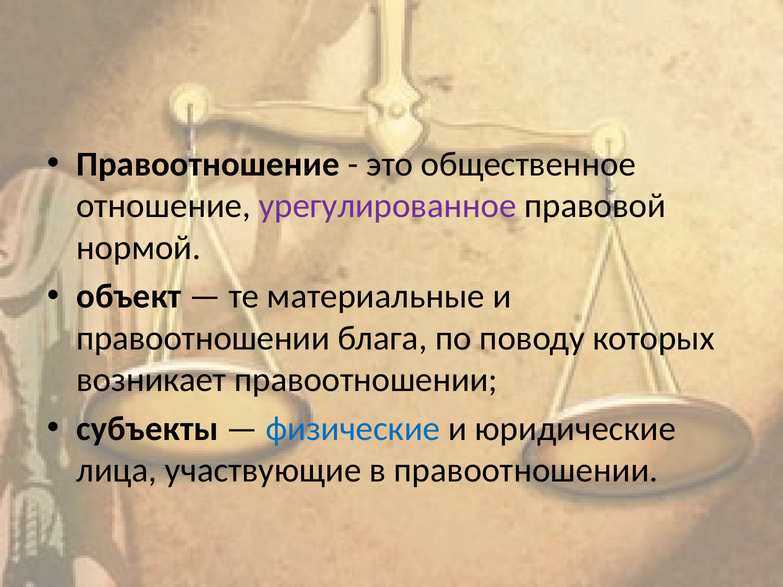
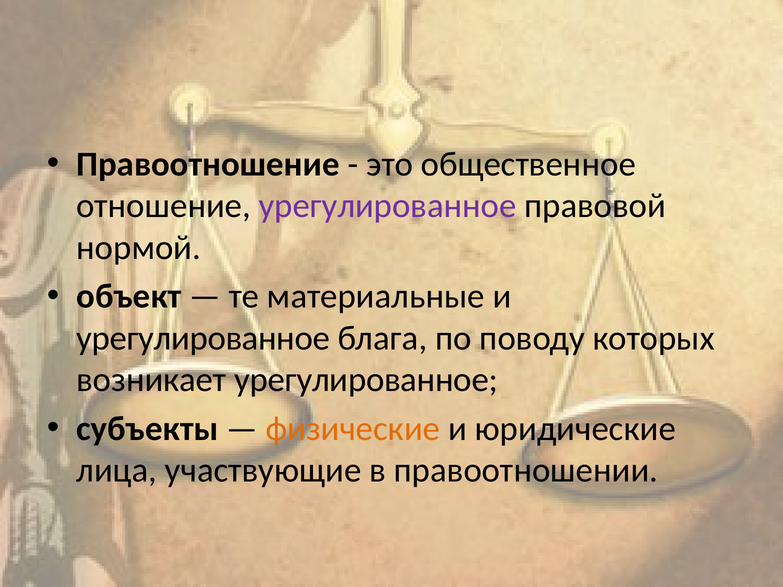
правоотношении at (203, 338): правоотношении -> урегулированное
возникает правоотношении: правоотношении -> урегулированное
физические colour: blue -> orange
